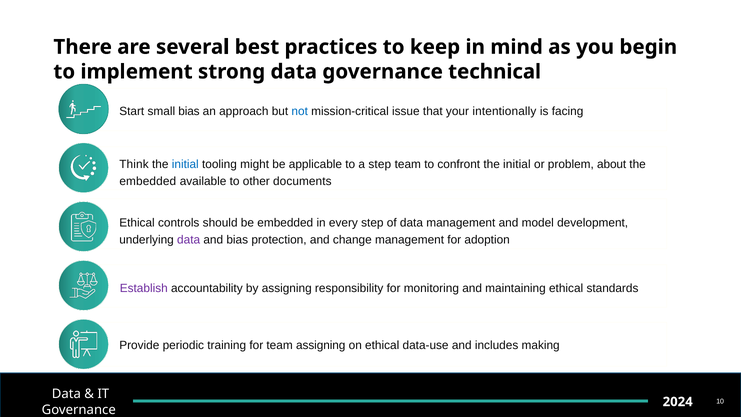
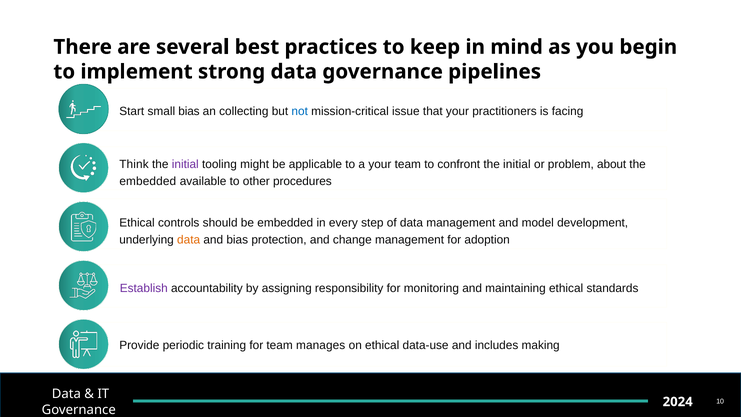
technical: technical -> pipelines
approach: approach -> collecting
intentionally: intentionally -> practitioners
initial at (185, 164) colour: blue -> purple
a step: step -> your
documents: documents -> procedures
data at (189, 240) colour: purple -> orange
team assigning: assigning -> manages
